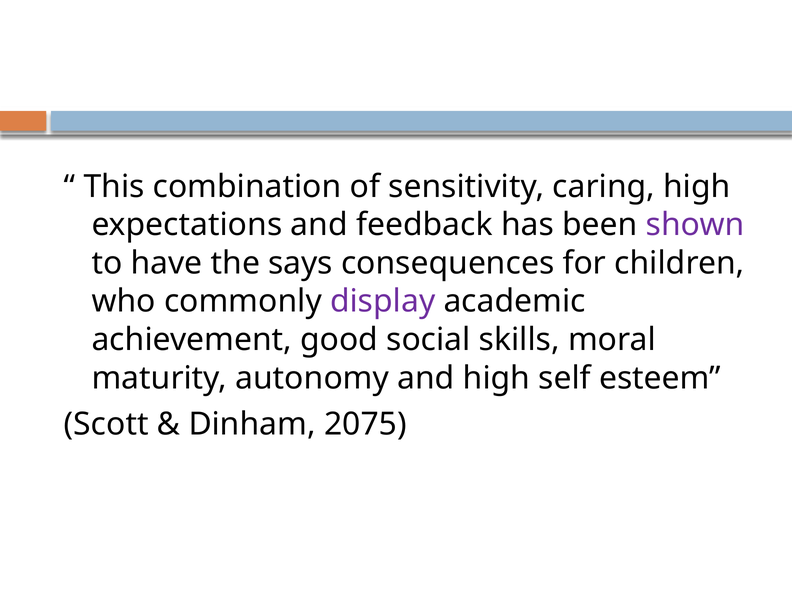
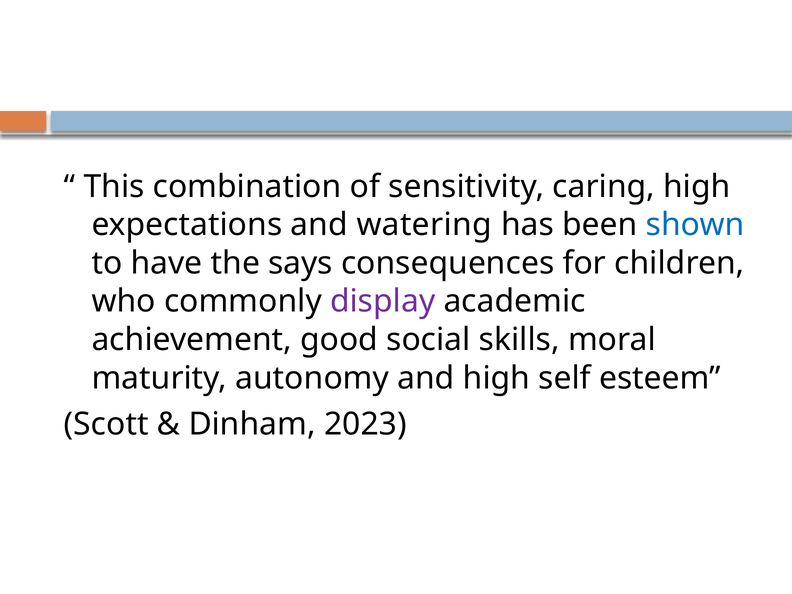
feedback: feedback -> watering
shown colour: purple -> blue
2075: 2075 -> 2023
